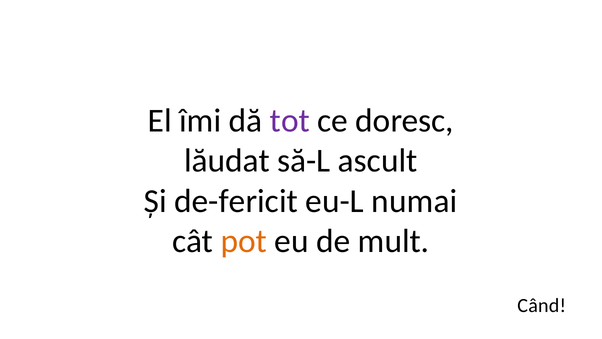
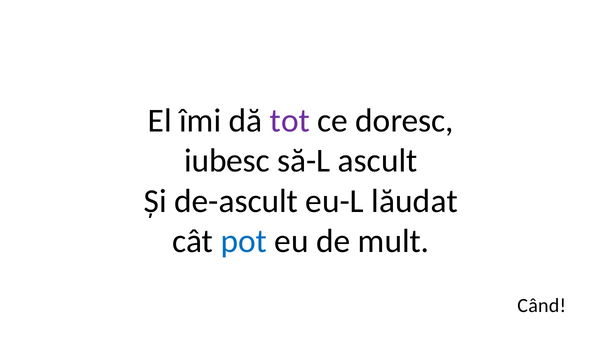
lăudat: lăudat -> iubesc
de-fericit: de-fericit -> de-ascult
numai: numai -> lăudat
pot colour: orange -> blue
